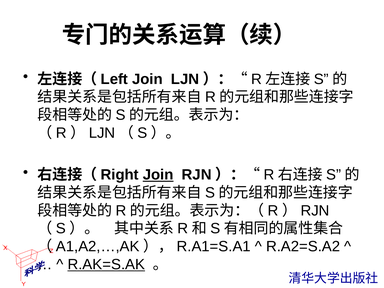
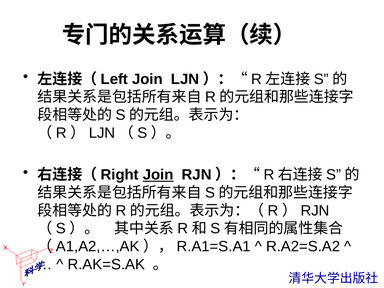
R.AK=S.AK underline: present -> none
